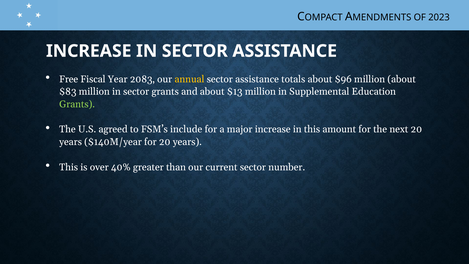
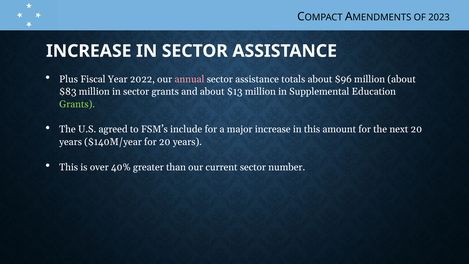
Free: Free -> Plus
2083: 2083 -> 2022
annual colour: yellow -> pink
